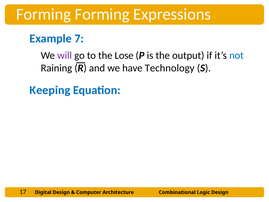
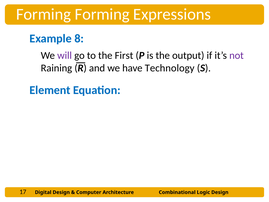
7: 7 -> 8
Lose: Lose -> First
not colour: blue -> purple
Keeping: Keeping -> Element
